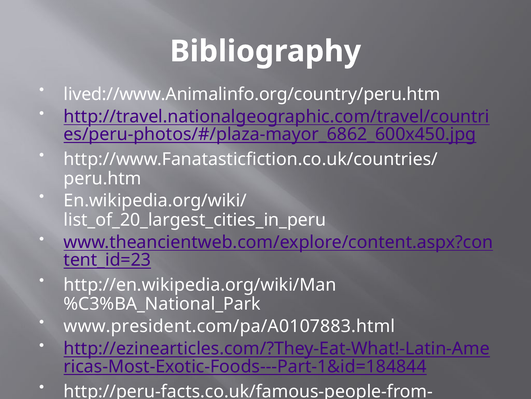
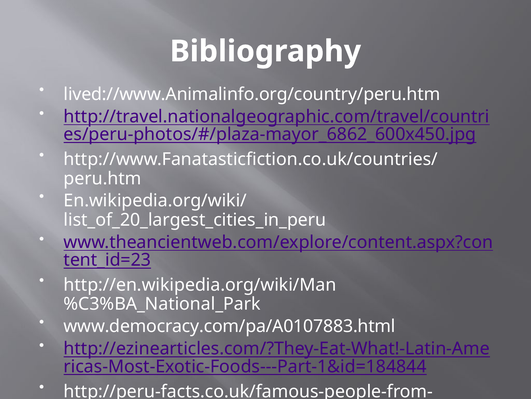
www.president.com/pa/A0107883.html: www.president.com/pa/A0107883.html -> www.democracy.com/pa/A0107883.html
